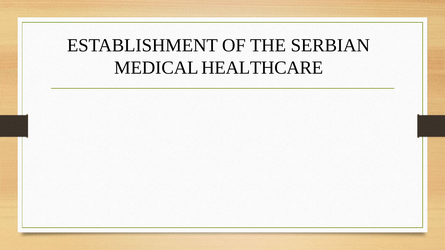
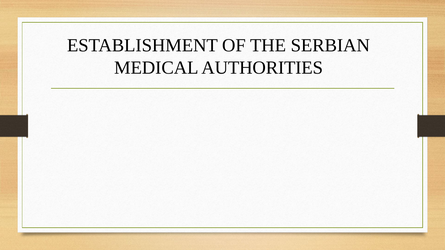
HEALTHCARE: HEALTHCARE -> AUTHORITIES
